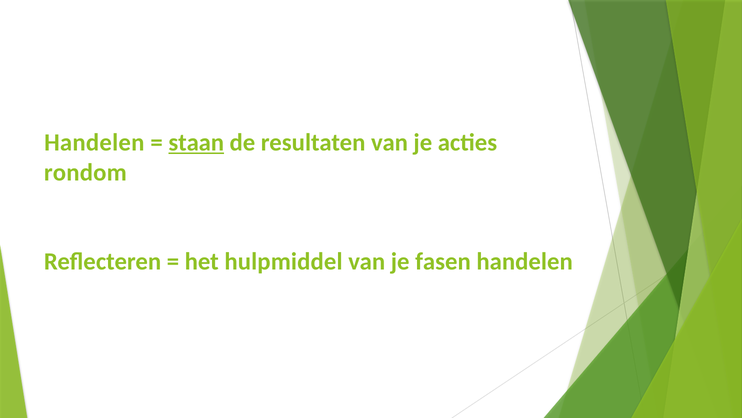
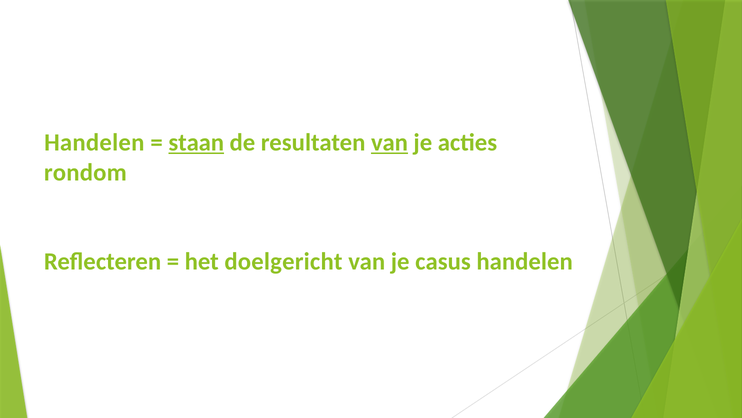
van at (389, 143) underline: none -> present
hulpmiddel: hulpmiddel -> doelgericht
fasen: fasen -> casus
